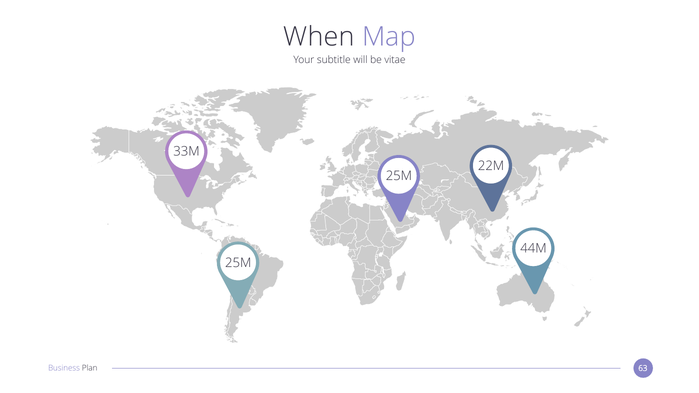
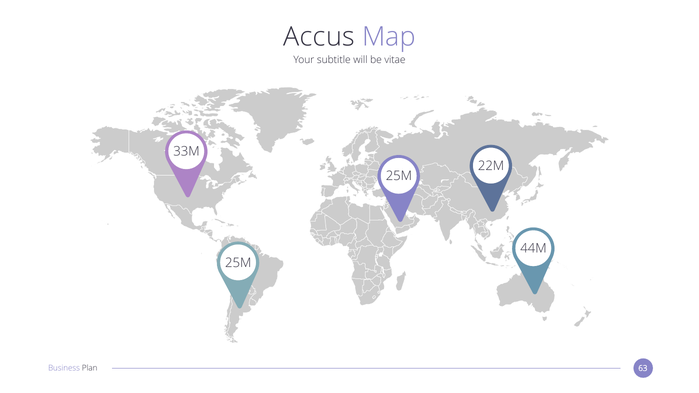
When: When -> Accus
